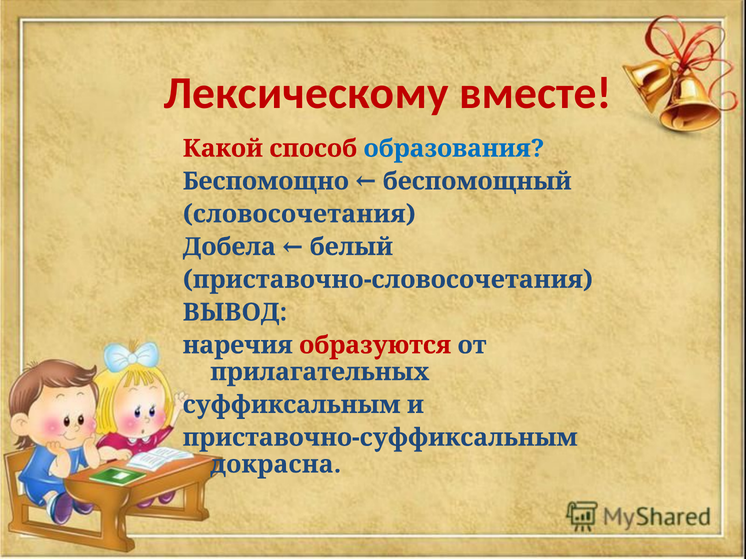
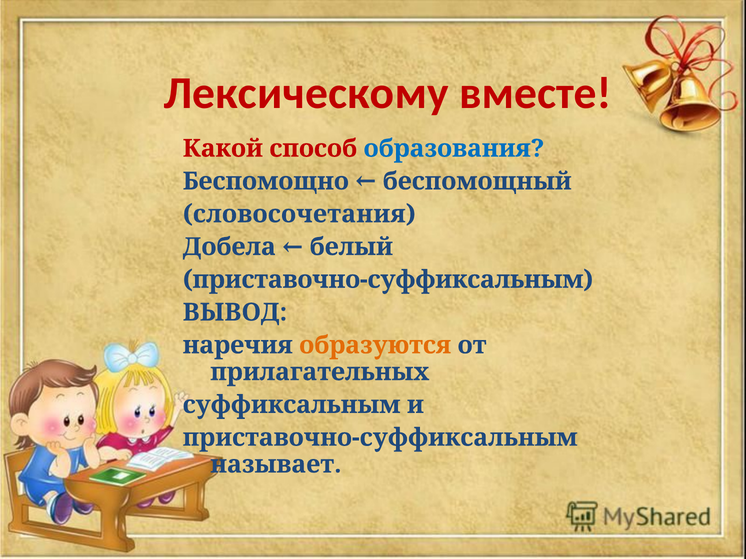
приставочно-словосочетания at (388, 280): приставочно-словосочетания -> приставочно-суффиксальным
образуются colour: red -> orange
докрасна: докрасна -> называет
